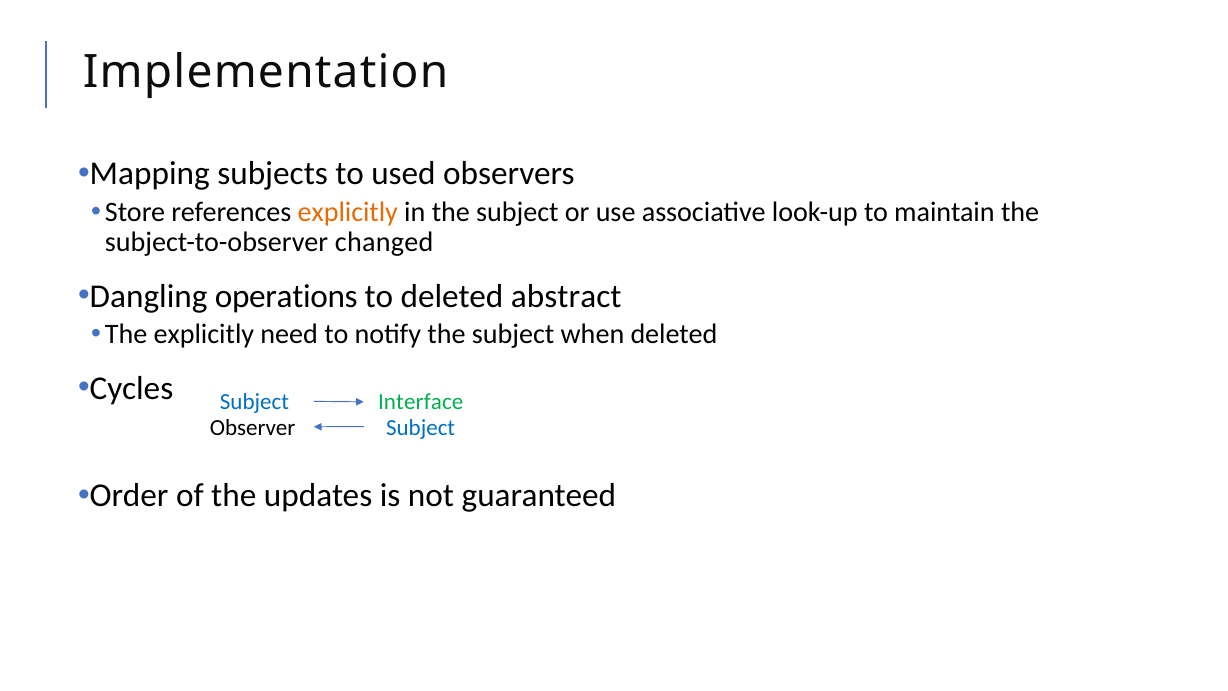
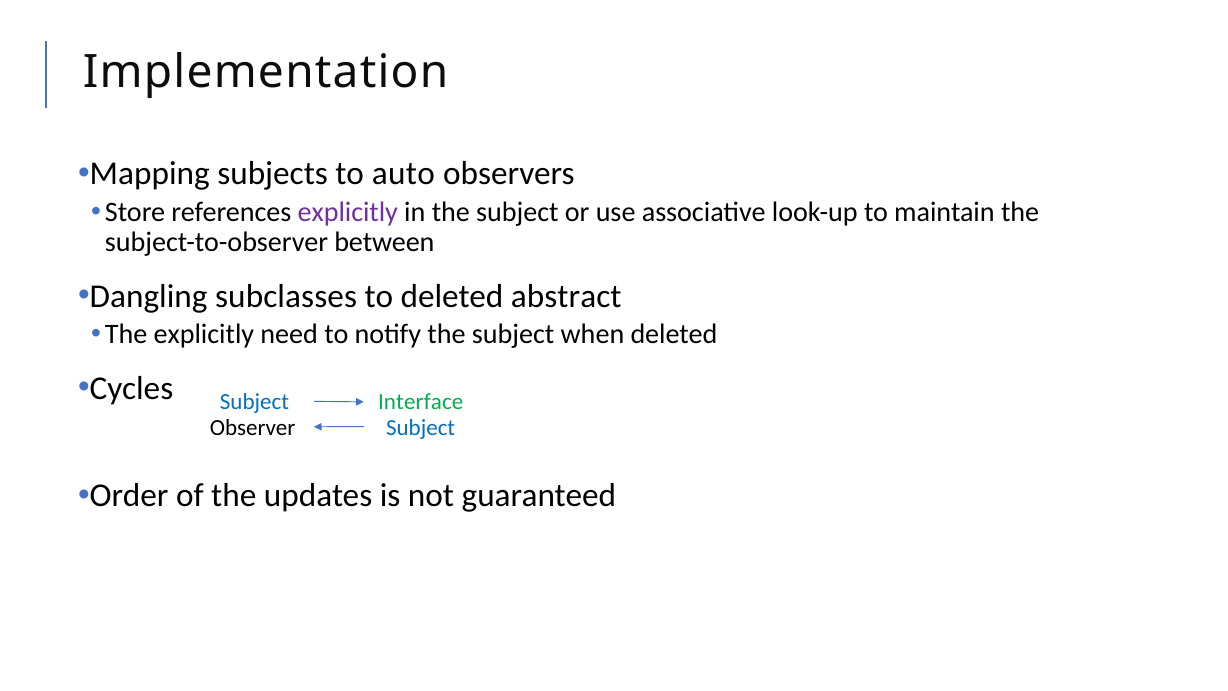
used: used -> auto
explicitly at (348, 212) colour: orange -> purple
changed: changed -> between
operations: operations -> subclasses
